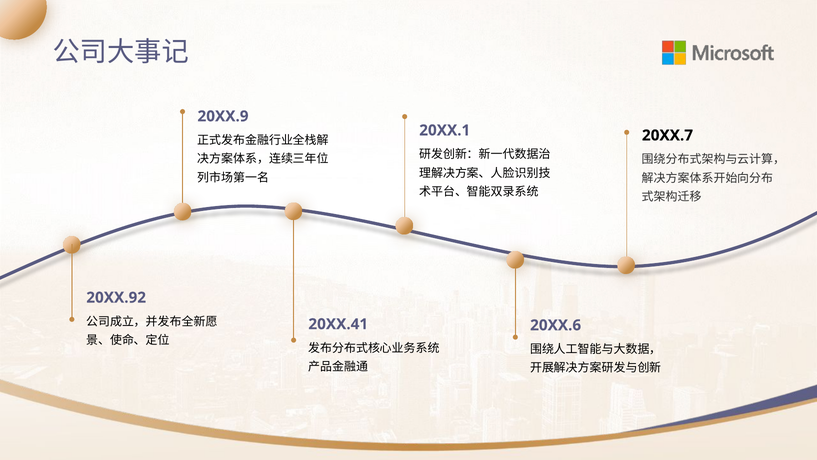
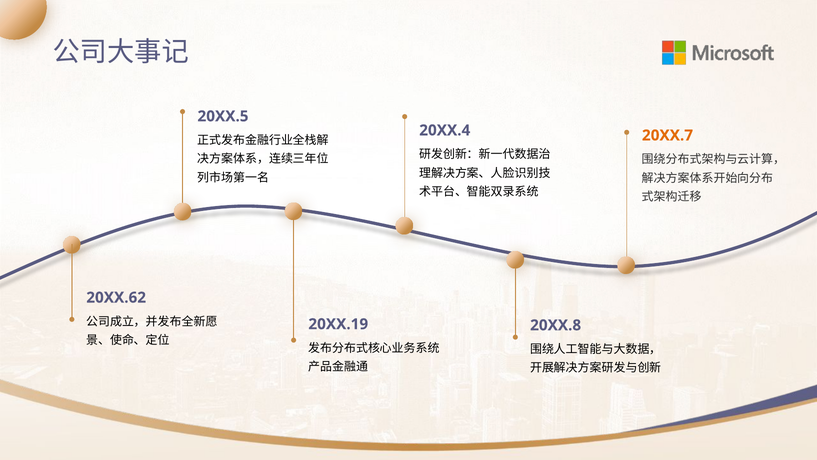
20XX.9: 20XX.9 -> 20XX.5
20XX.1: 20XX.1 -> 20XX.4
20XX.7 colour: black -> orange
20XX.92: 20XX.92 -> 20XX.62
20XX.41: 20XX.41 -> 20XX.19
20XX.6: 20XX.6 -> 20XX.8
